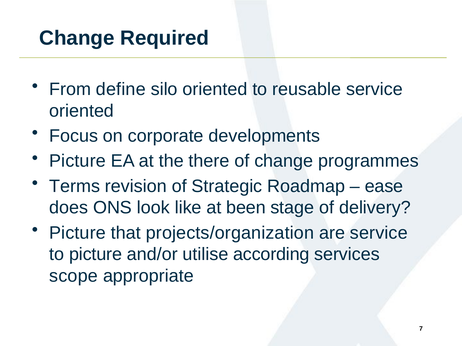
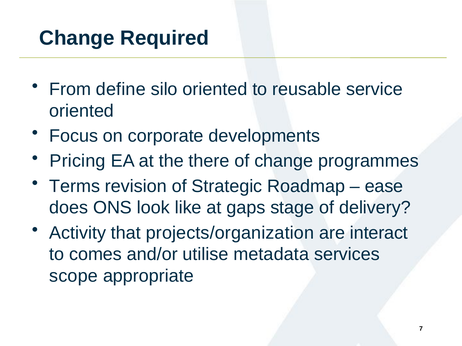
Picture at (78, 161): Picture -> Pricing
been: been -> gaps
Picture at (78, 233): Picture -> Activity
are service: service -> interact
to picture: picture -> comes
according: according -> metadata
